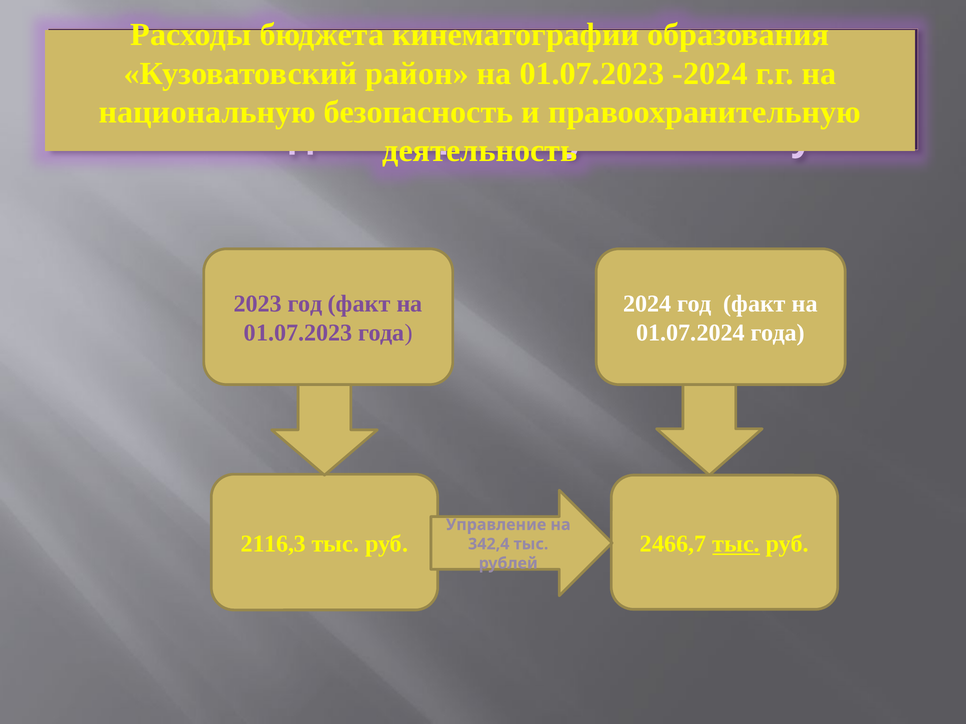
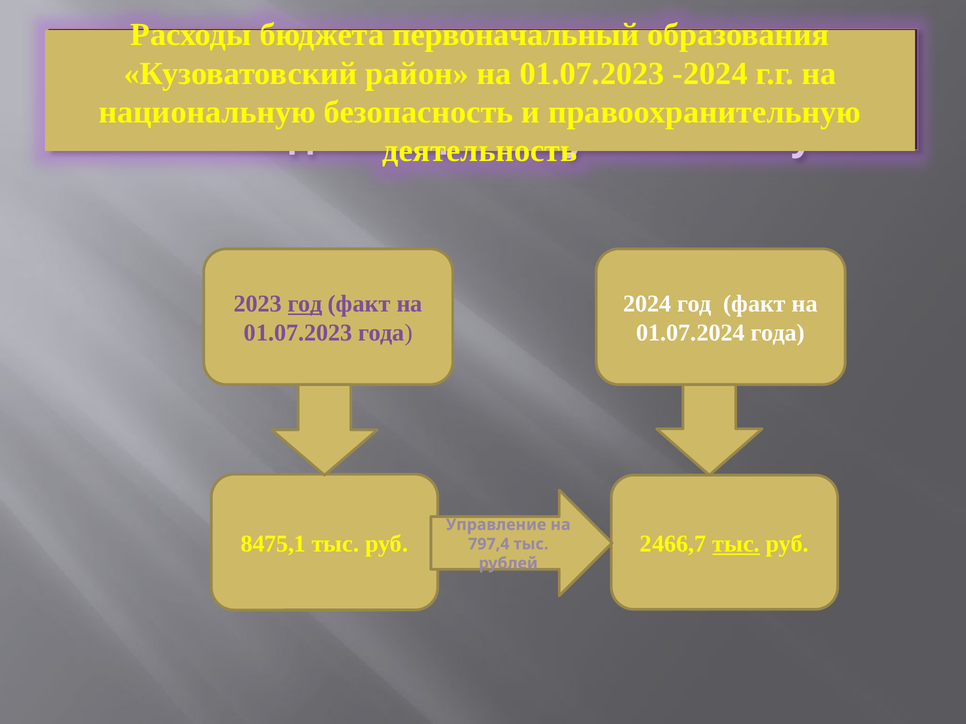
кинематографии: кинематографии -> первоначальный
год at (305, 304) underline: none -> present
2116,3: 2116,3 -> 8475,1
342,4: 342,4 -> 797,4
